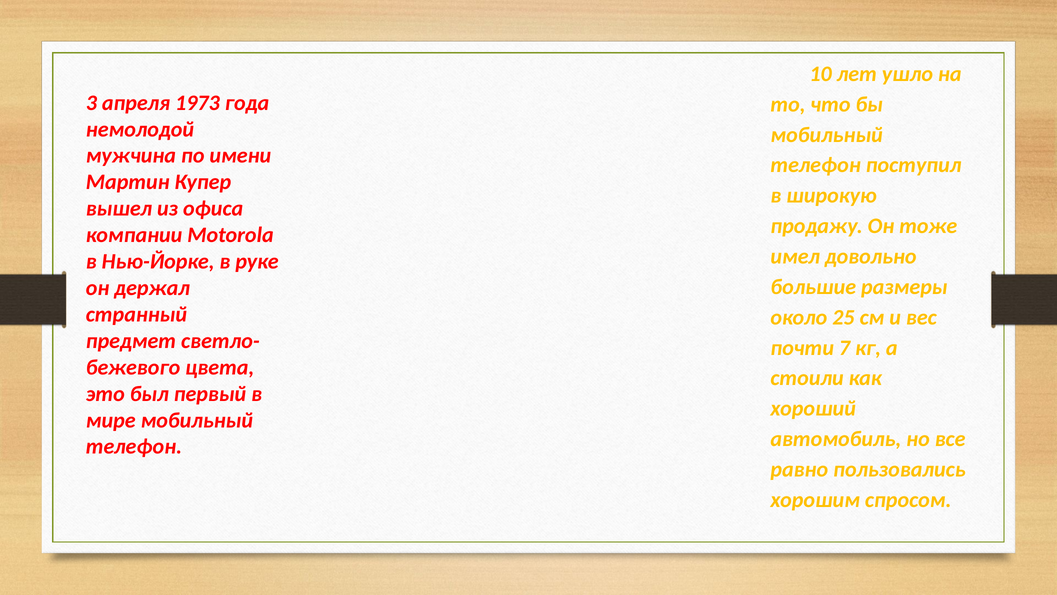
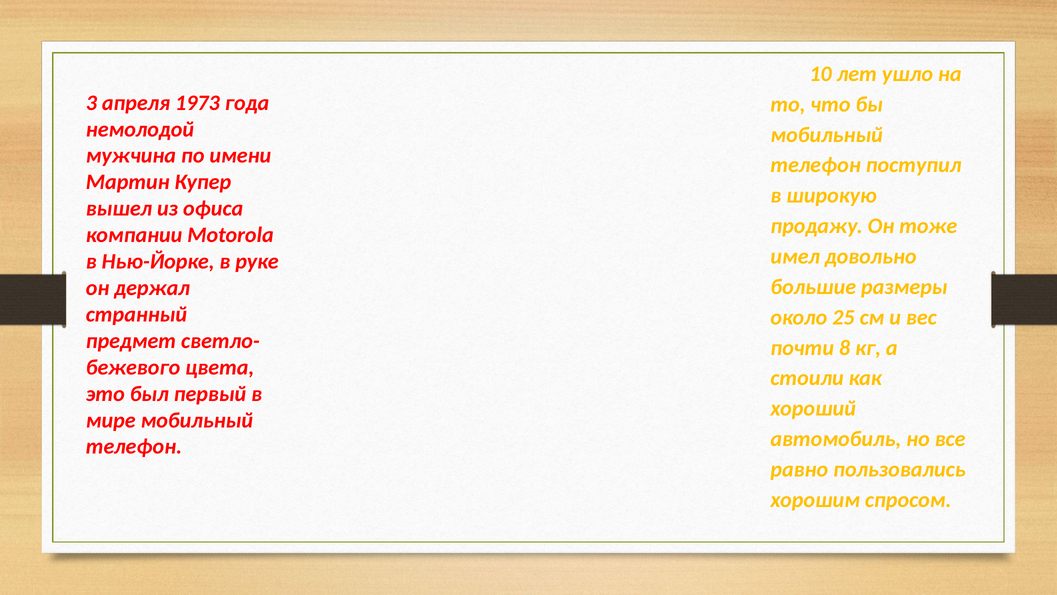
7: 7 -> 8
